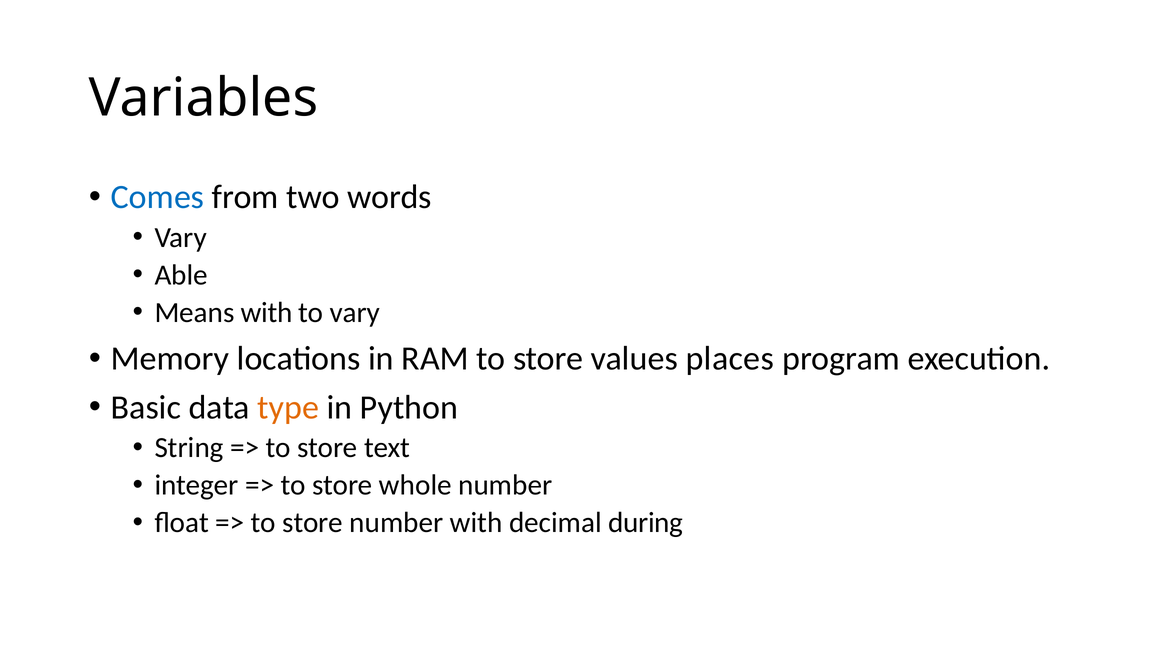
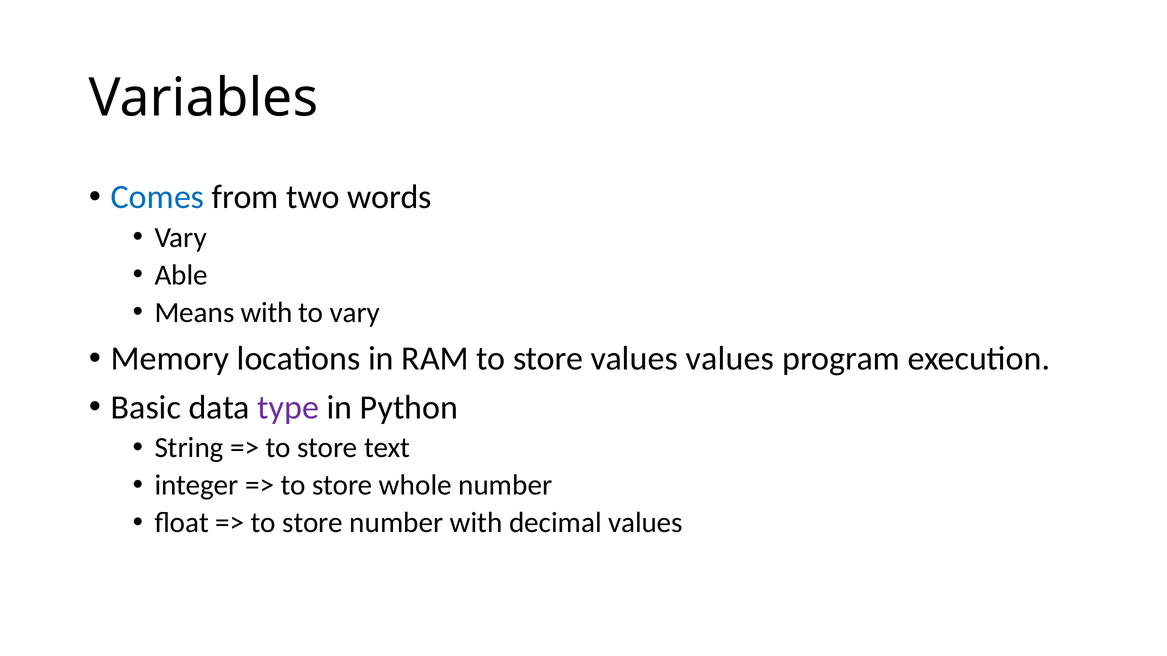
values places: places -> values
type colour: orange -> purple
decimal during: during -> values
